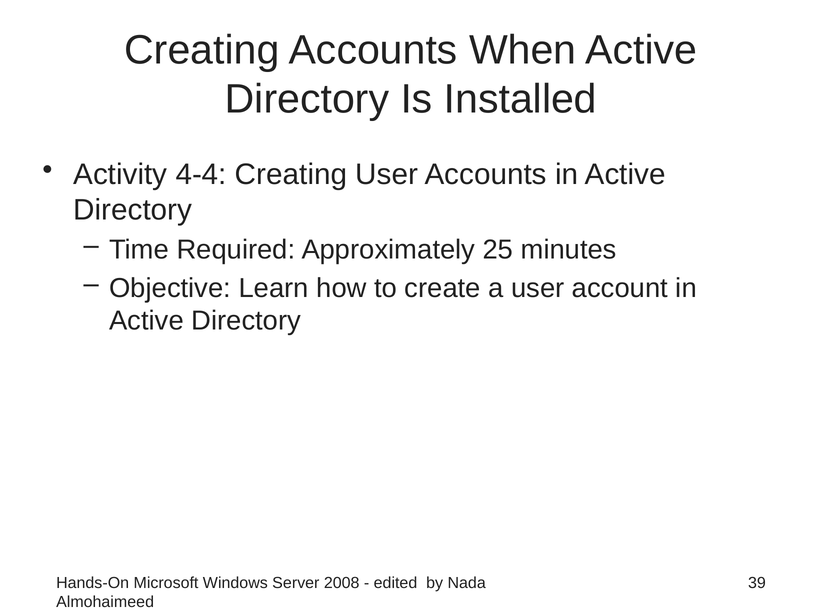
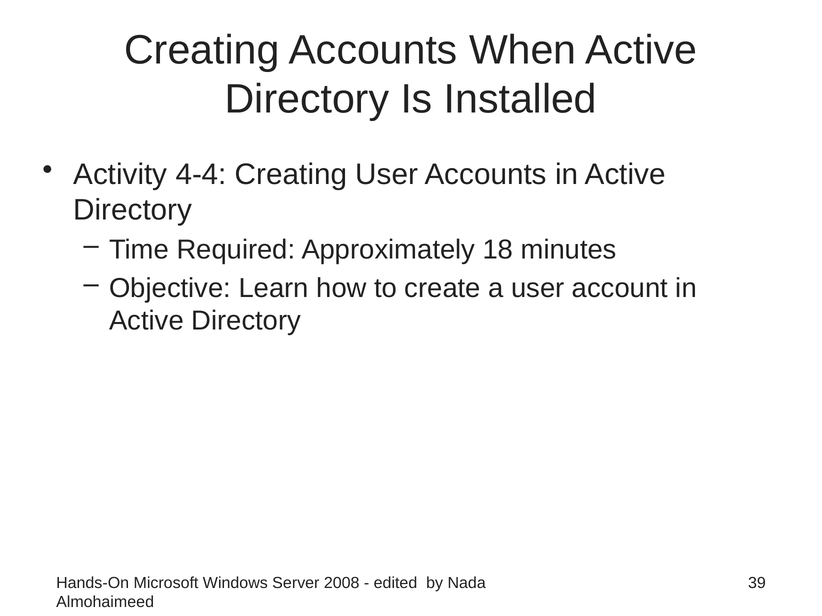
25: 25 -> 18
